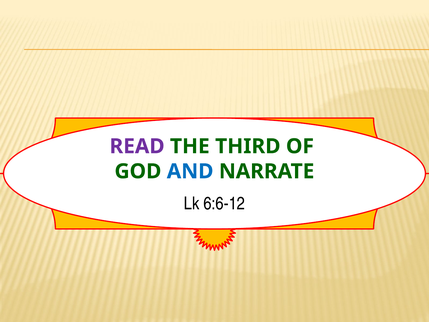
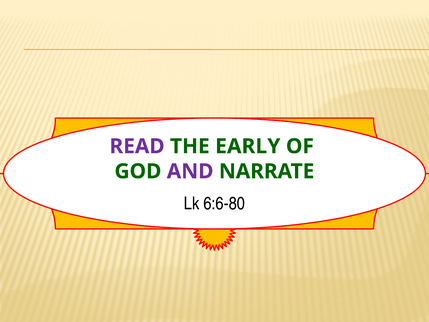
THIRD: THIRD -> EARLY
AND colour: blue -> purple
6:6-12: 6:6-12 -> 6:6-80
